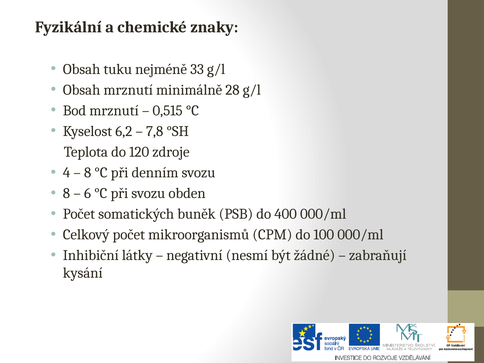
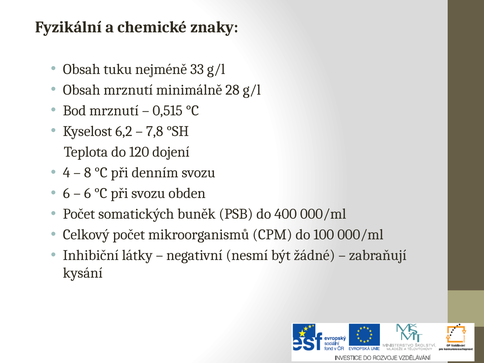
zdroje: zdroje -> dojení
8 at (66, 193): 8 -> 6
